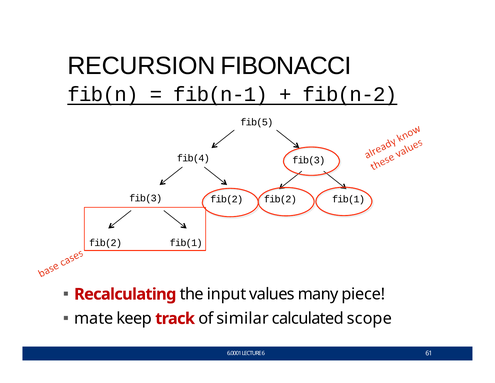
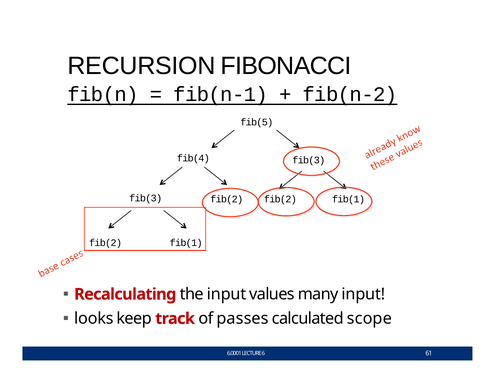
many piece: piece -> input
mate: mate -> looks
similar: similar -> passes
